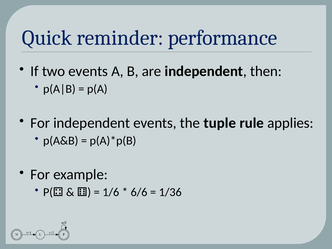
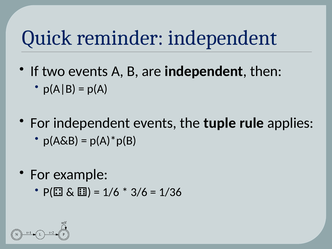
reminder performance: performance -> independent
6/6: 6/6 -> 3/6
